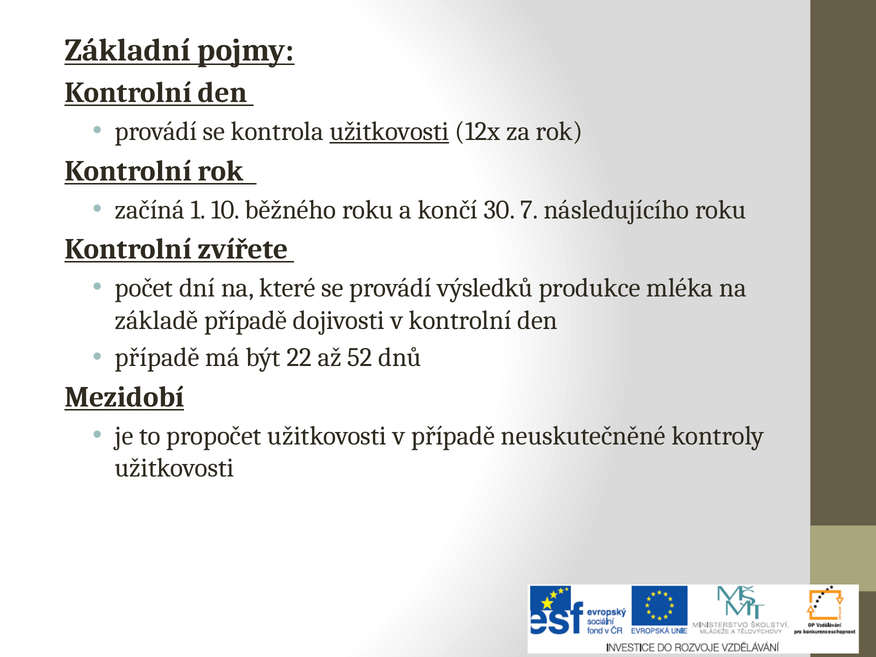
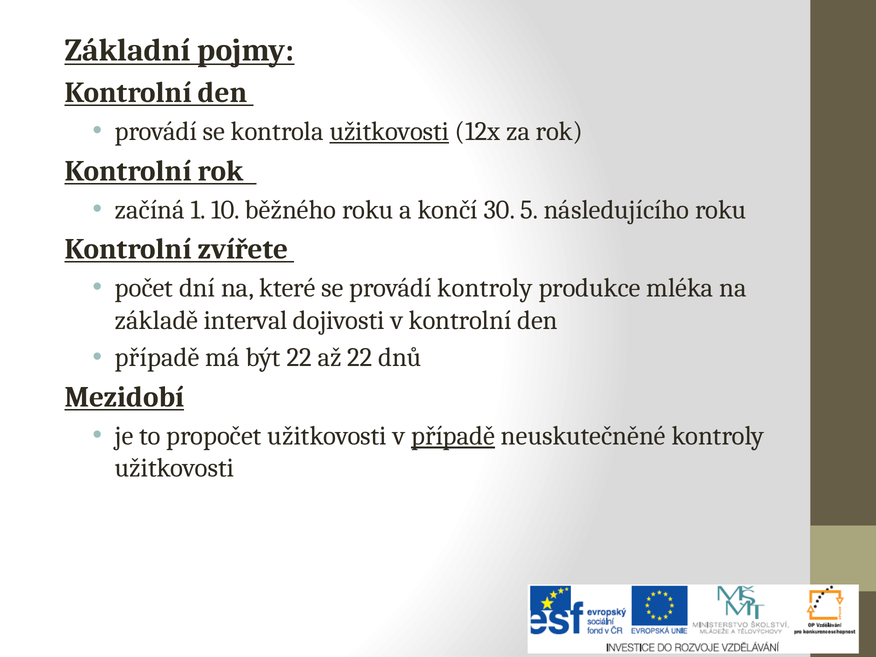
7: 7 -> 5
provádí výsledků: výsledků -> kontroly
základě případě: případě -> interval
až 52: 52 -> 22
případě at (453, 436) underline: none -> present
